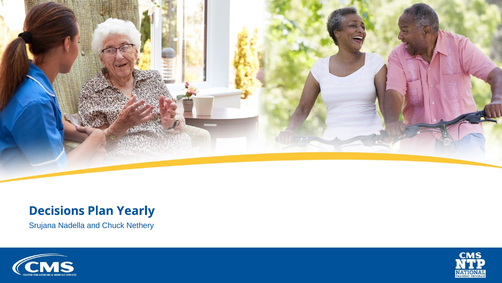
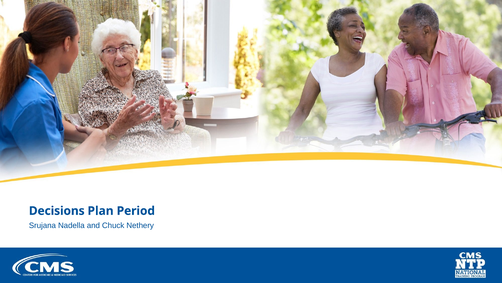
Yearly: Yearly -> Period
